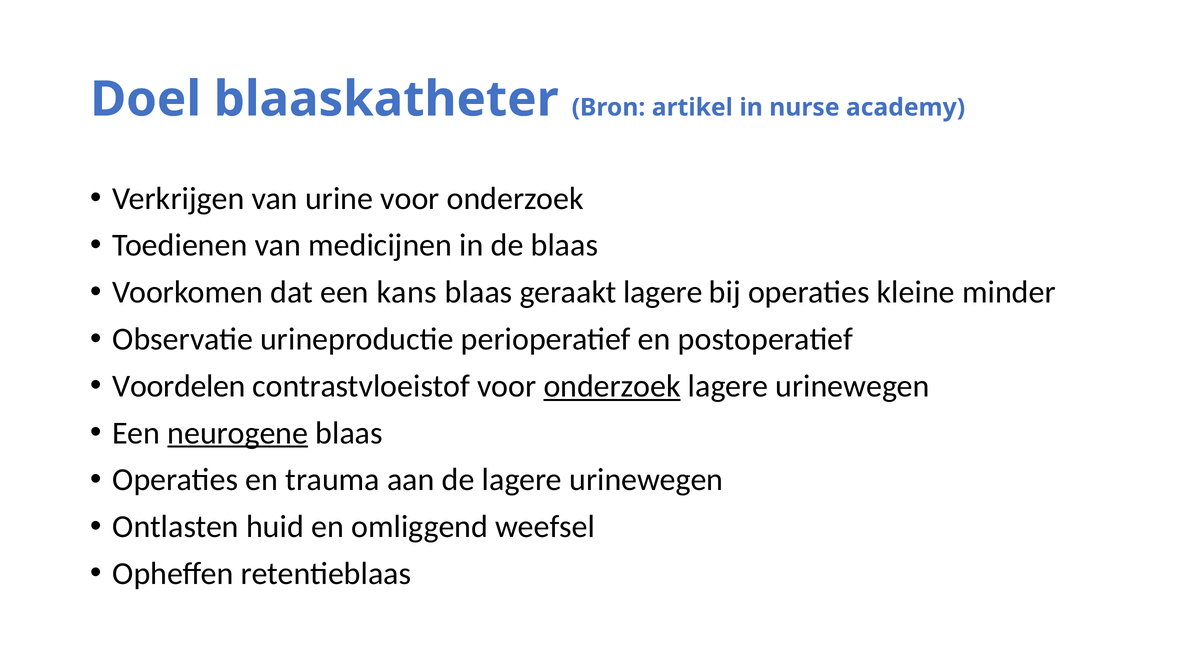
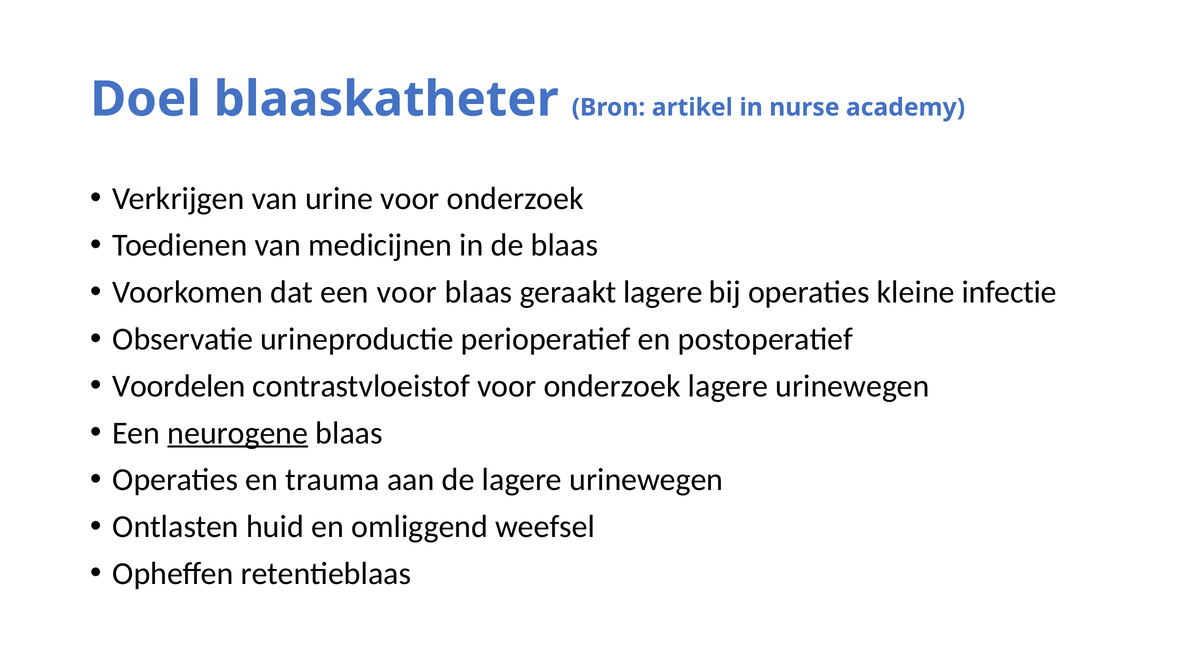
een kans: kans -> voor
minder: minder -> infectie
onderzoek at (612, 386) underline: present -> none
